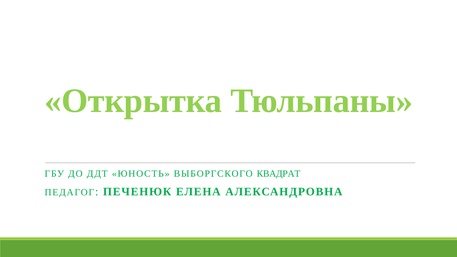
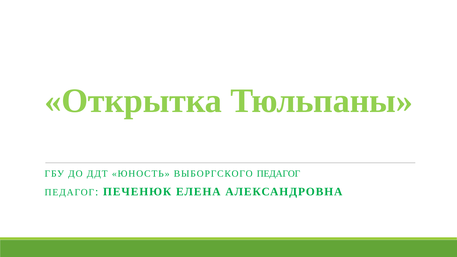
ВЫБОРГСКОГО КВАДРАТ: КВАДРАТ -> ПЕДАГОГ
